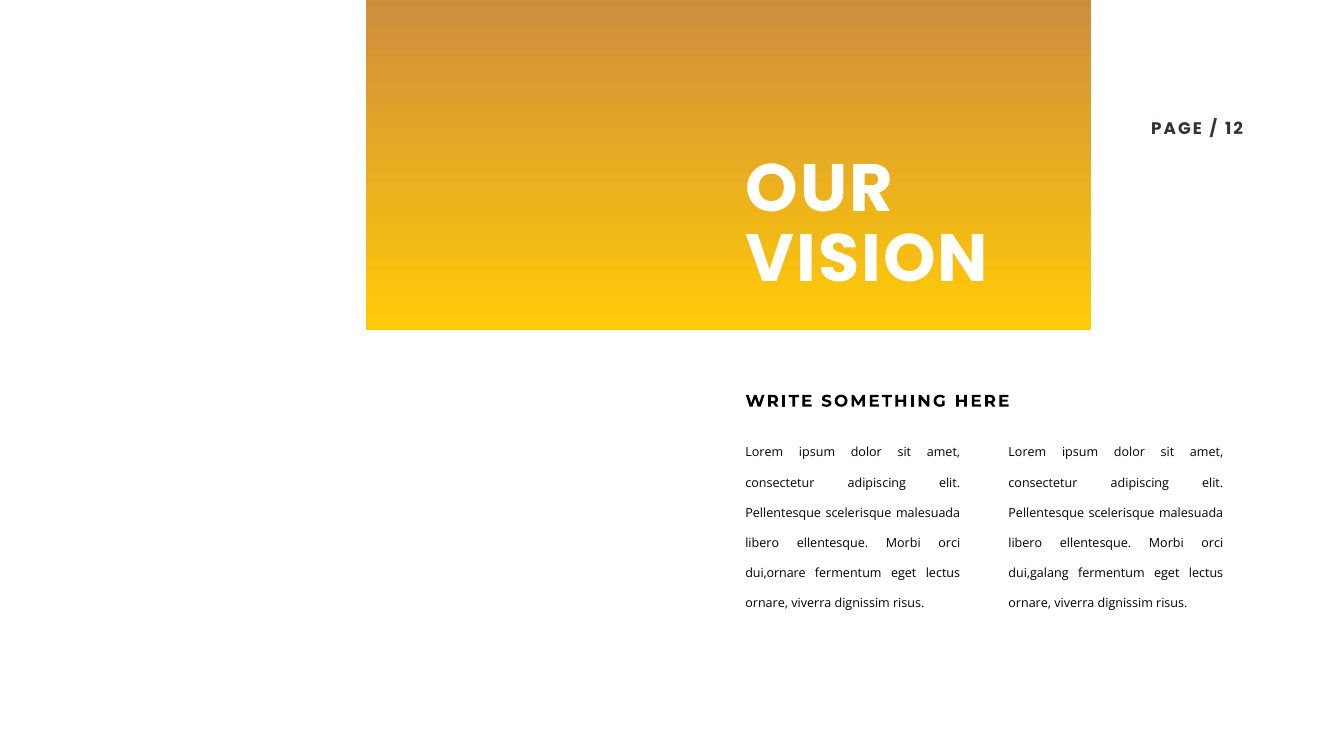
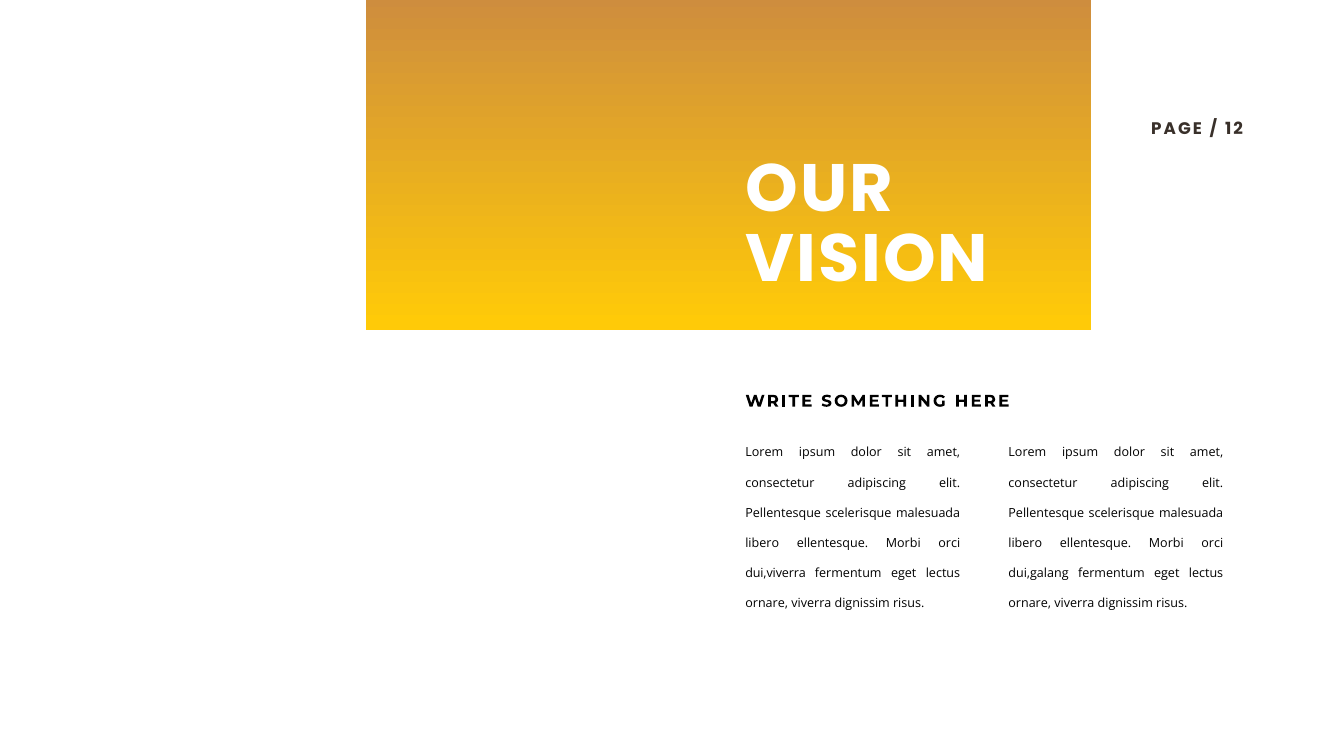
dui,ornare: dui,ornare -> dui,viverra
